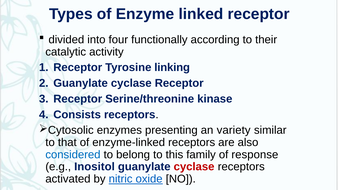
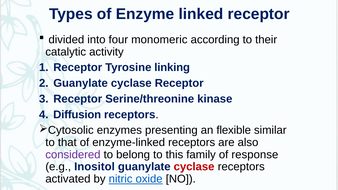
functionally: functionally -> monomeric
Consists: Consists -> Diffusion
variety: variety -> flexible
considered colour: blue -> purple
